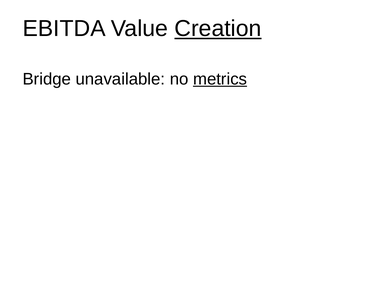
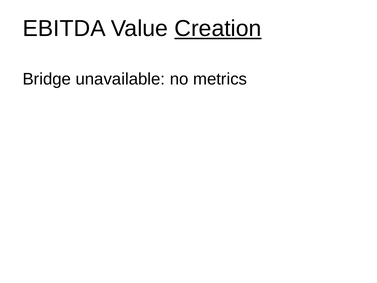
metrics underline: present -> none
